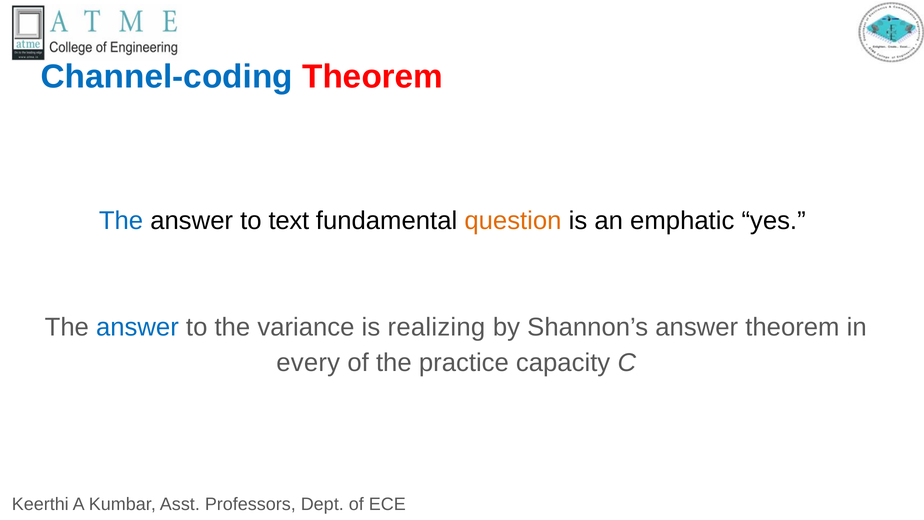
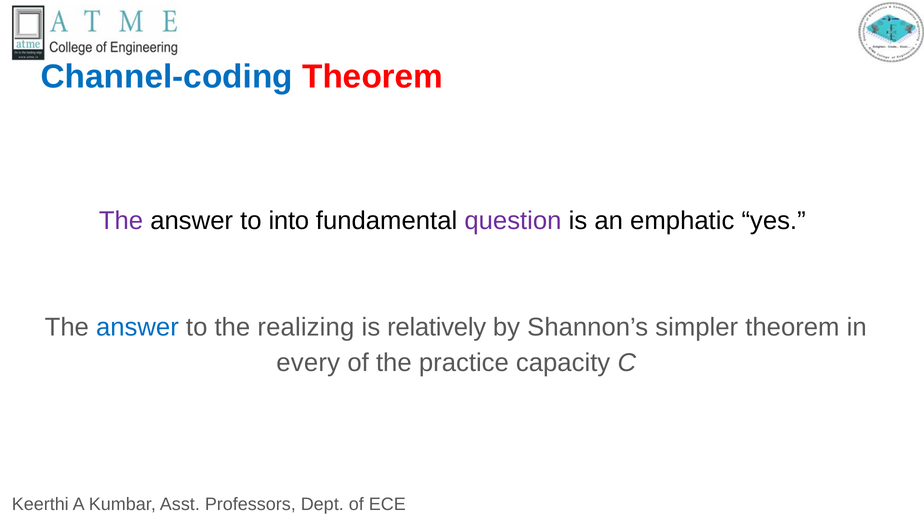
The at (121, 221) colour: blue -> purple
text: text -> into
question colour: orange -> purple
variance: variance -> realizing
realizing: realizing -> relatively
Shannon’s answer: answer -> simpler
